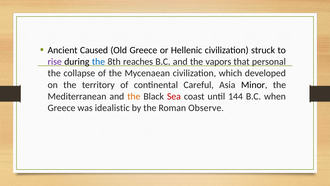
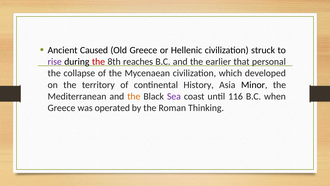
the at (98, 62) colour: blue -> red
vapors: vapors -> earlier
Careful: Careful -> History
Sea colour: red -> purple
144: 144 -> 116
idealistic: idealistic -> operated
Observe: Observe -> Thinking
